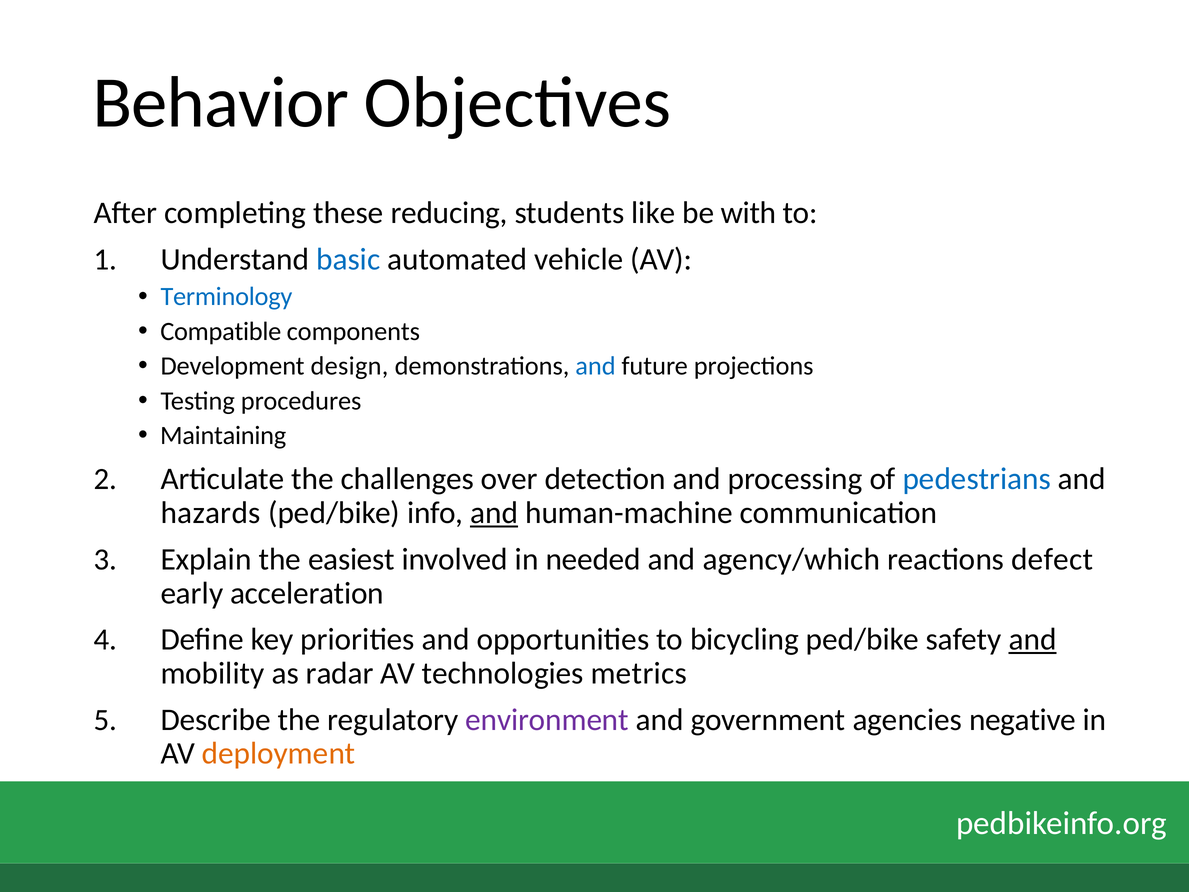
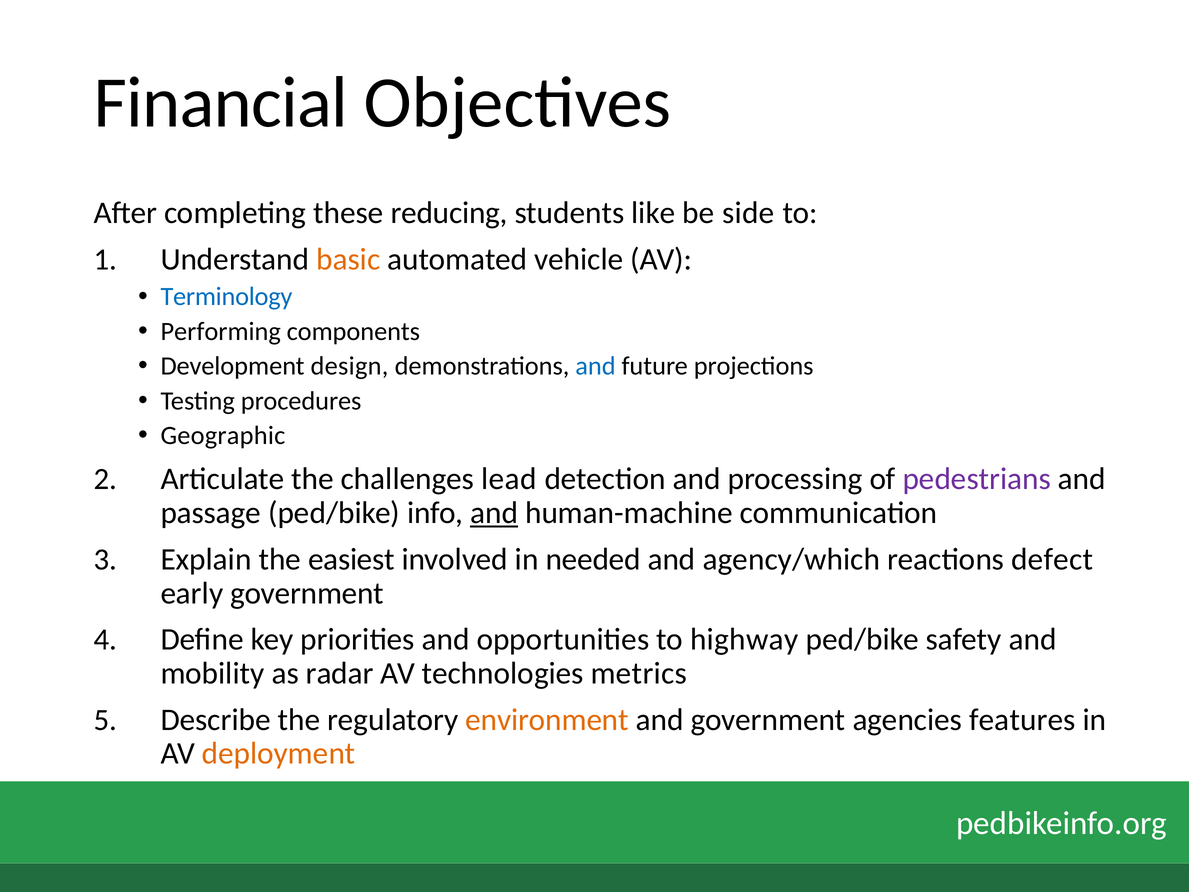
Behavior: Behavior -> Financial
with: with -> side
basic colour: blue -> orange
Compatible: Compatible -> Performing
Maintaining: Maintaining -> Geographic
over: over -> lead
pedestrians colour: blue -> purple
hazards: hazards -> passage
early acceleration: acceleration -> government
bicycling: bicycling -> highway
and at (1032, 639) underline: present -> none
environment colour: purple -> orange
negative: negative -> features
